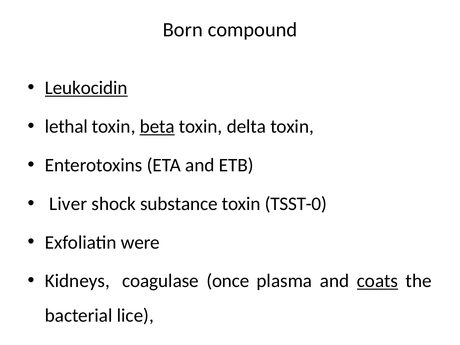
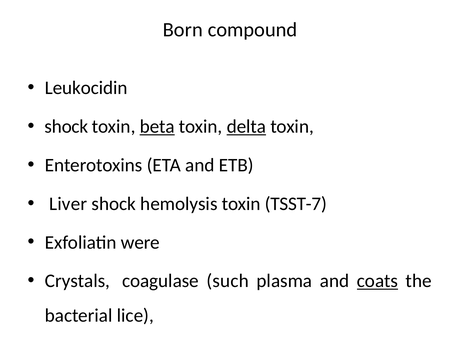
Leukocidin underline: present -> none
lethal at (66, 127): lethal -> shock
delta underline: none -> present
substance: substance -> hemolysis
TSST-0: TSST-0 -> TSST-7
Kidneys: Kidneys -> Crystals
once: once -> such
